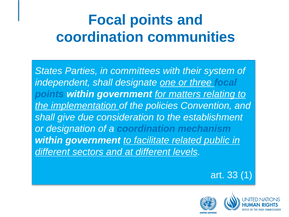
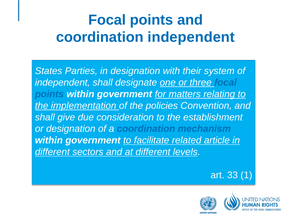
coordination communities: communities -> independent
in committees: committees -> designation
public: public -> article
